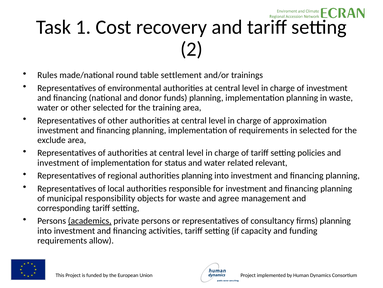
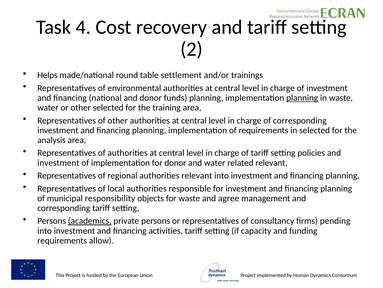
1: 1 -> 4
Rules: Rules -> Helps
planning at (302, 98) underline: none -> present
of approximation: approximation -> corresponding
exclude: exclude -> analysis
for status: status -> donor
authorities planning: planning -> relevant
firms planning: planning -> pending
